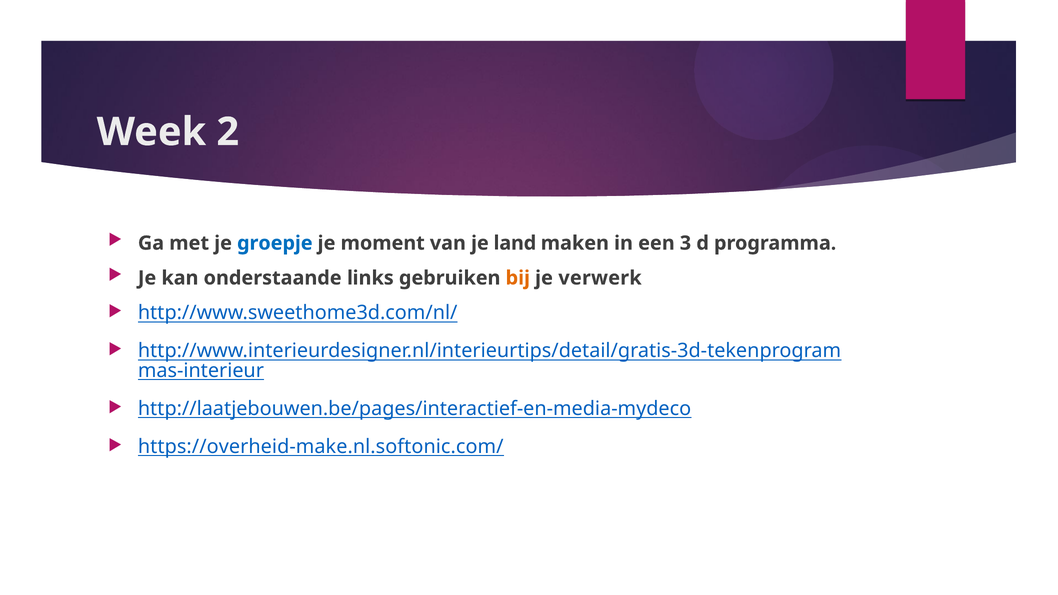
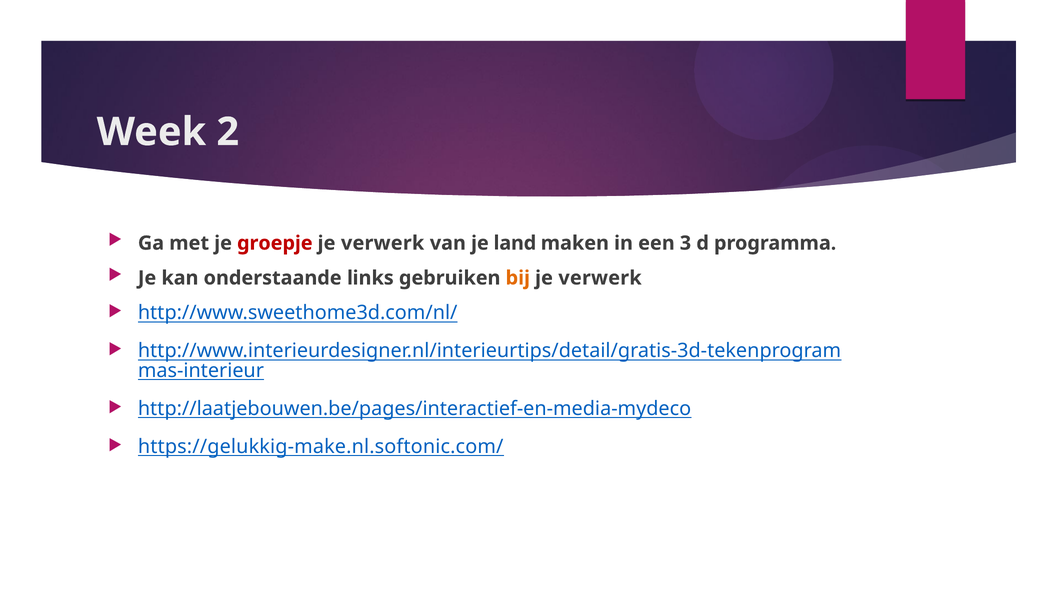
groepje colour: blue -> red
moment at (383, 243): moment -> verwerk
https://overheid-make.nl.softonic.com/: https://overheid-make.nl.softonic.com/ -> https://gelukkig-make.nl.softonic.com/
